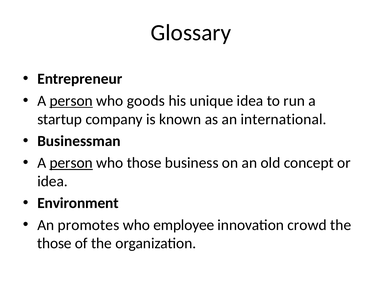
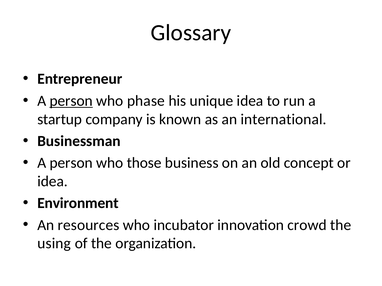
goods: goods -> phase
person at (71, 163) underline: present -> none
promotes: promotes -> resources
employee: employee -> incubator
those at (54, 244): those -> using
